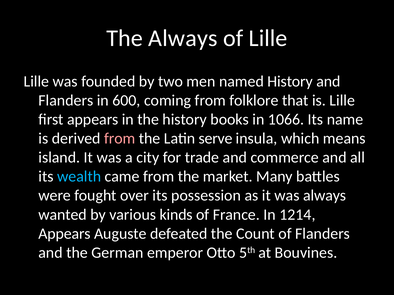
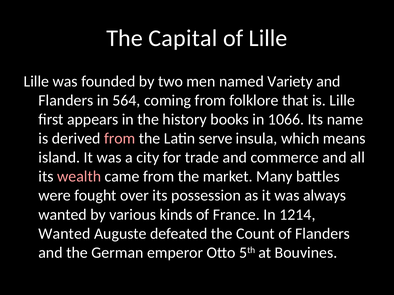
The Always: Always -> Capital
named History: History -> Variety
600: 600 -> 564
wealth colour: light blue -> pink
Appears at (65, 234): Appears -> Wanted
